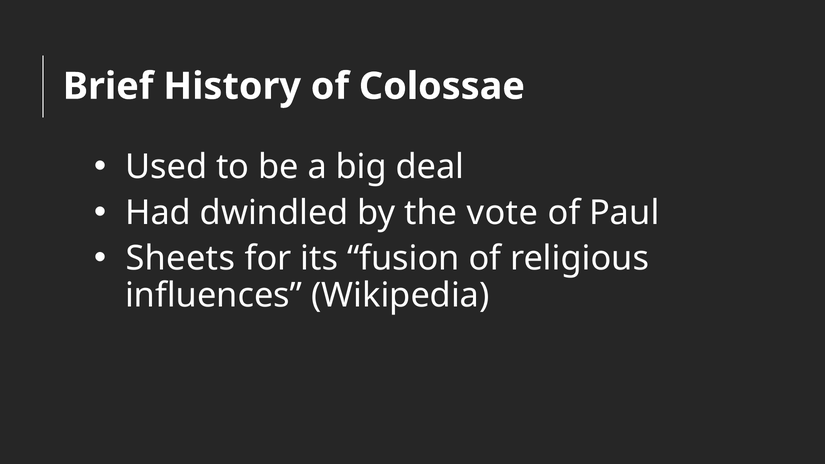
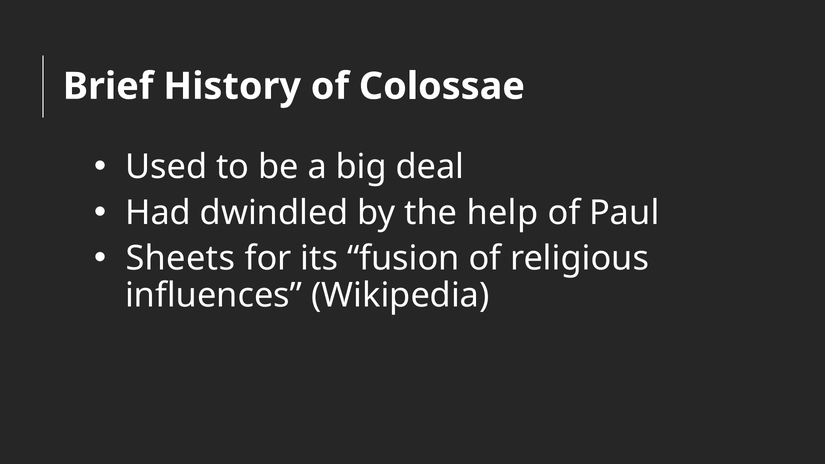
vote: vote -> help
